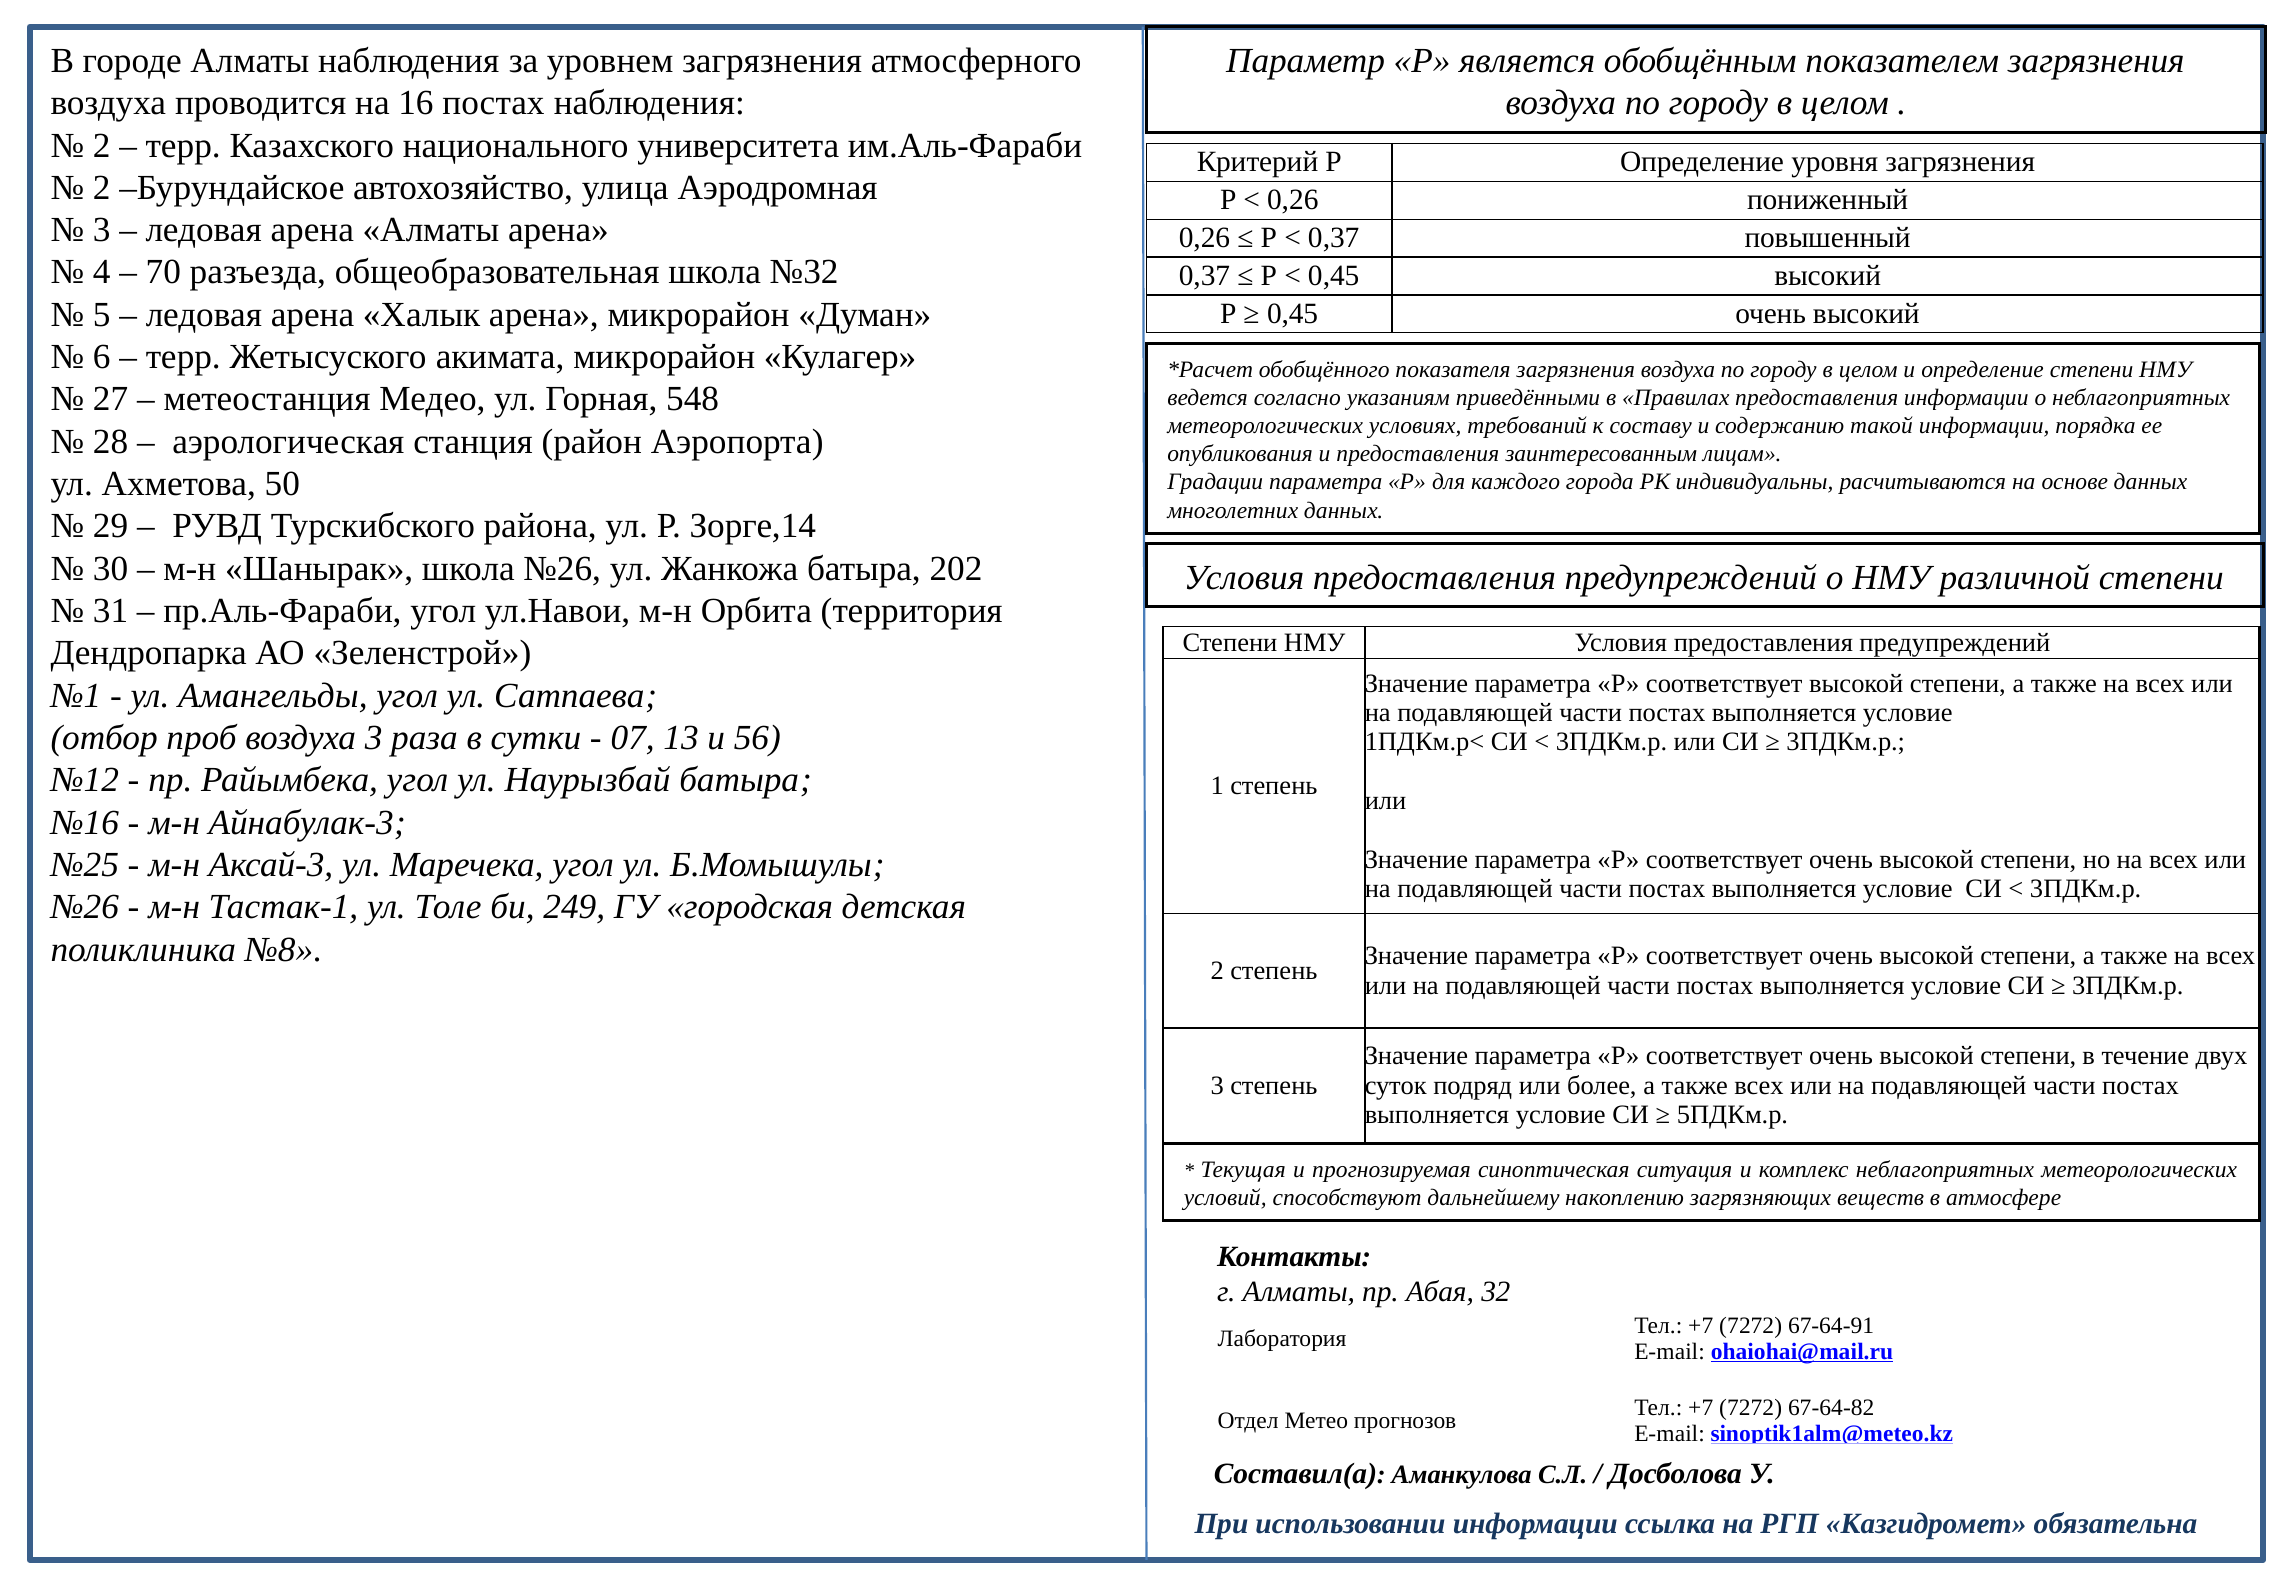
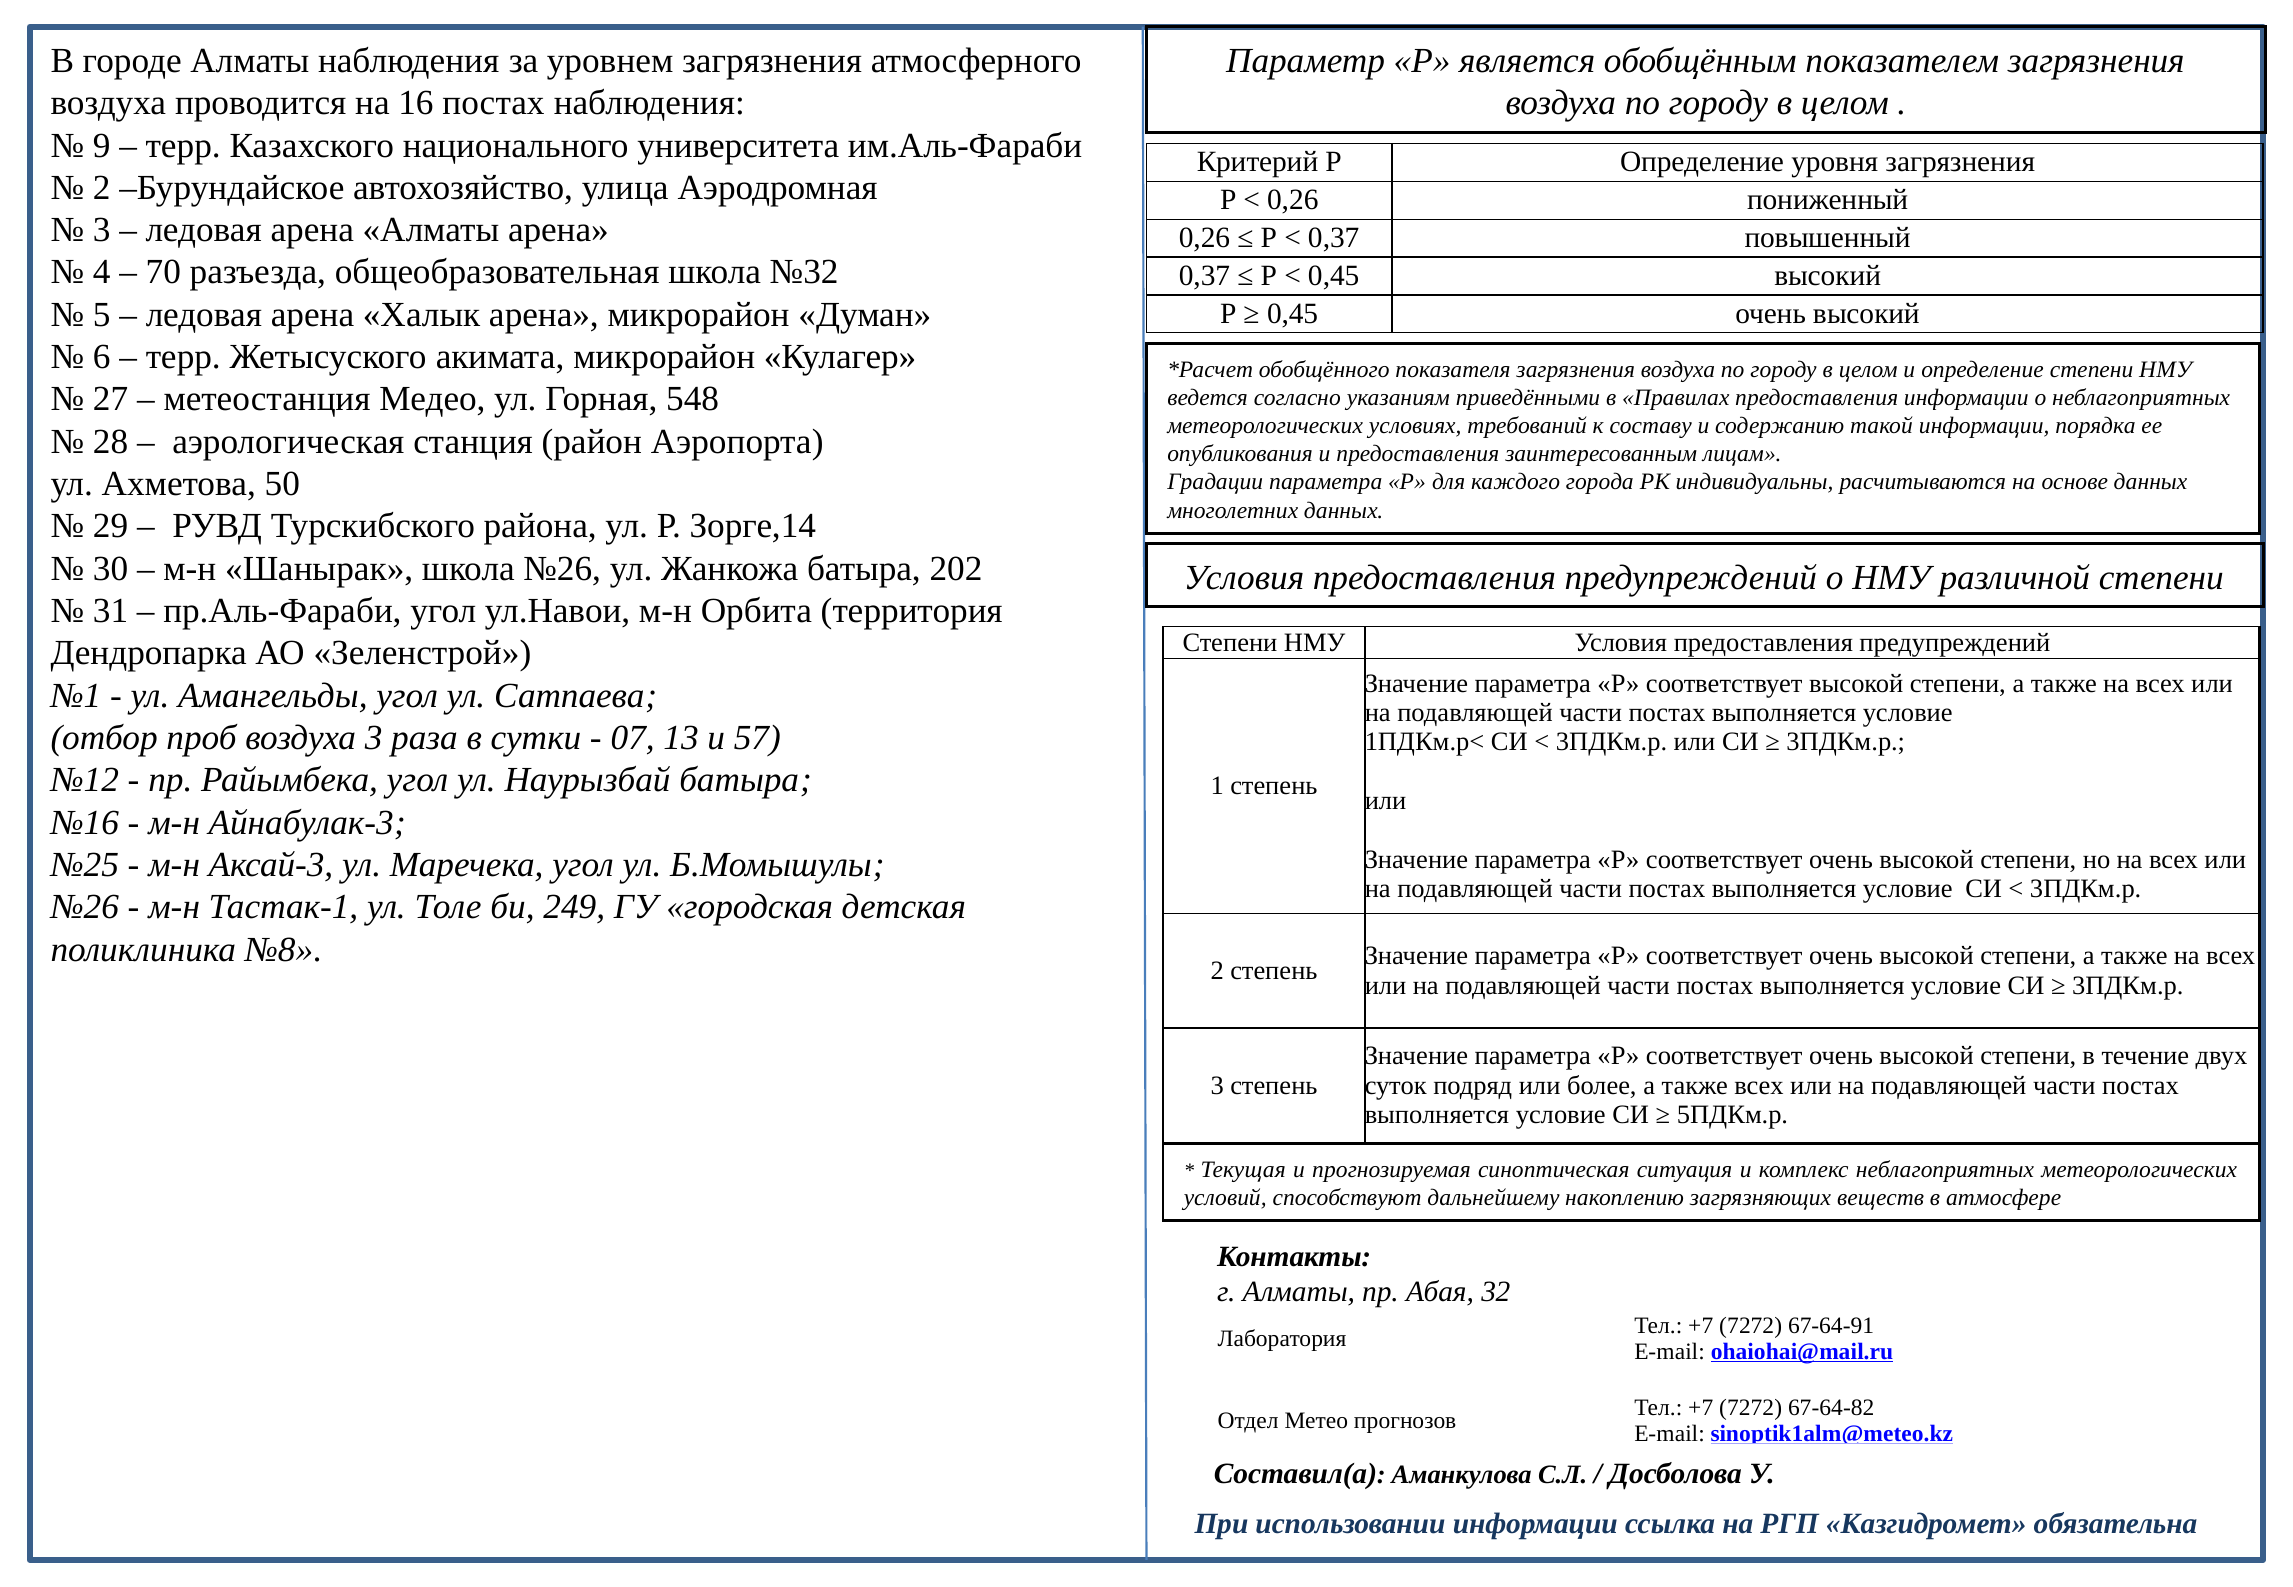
2 at (102, 145): 2 -> 9
56: 56 -> 57
